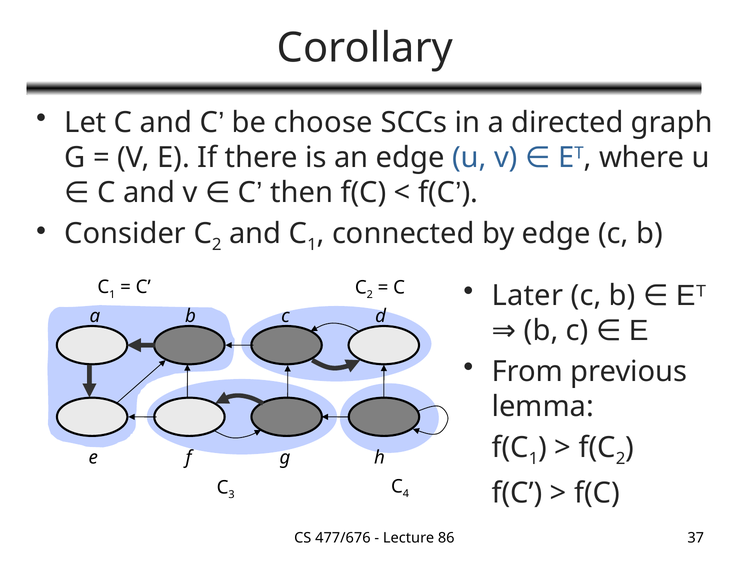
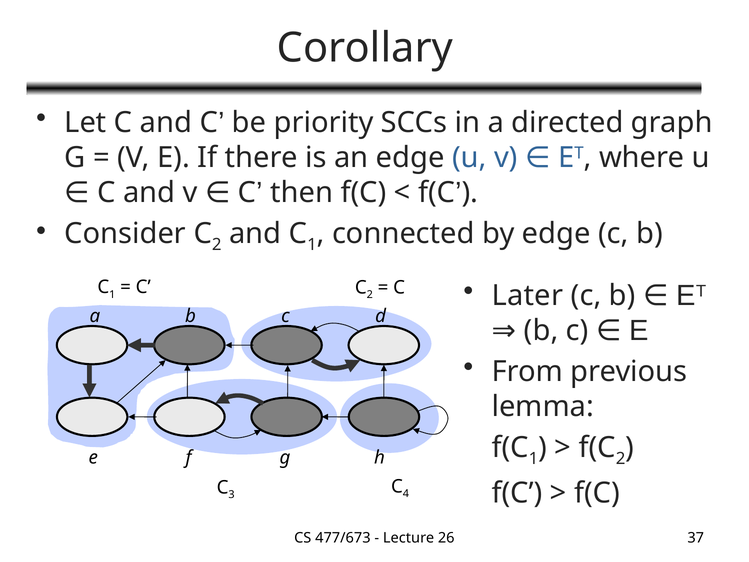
choose: choose -> priority
477/676: 477/676 -> 477/673
86: 86 -> 26
